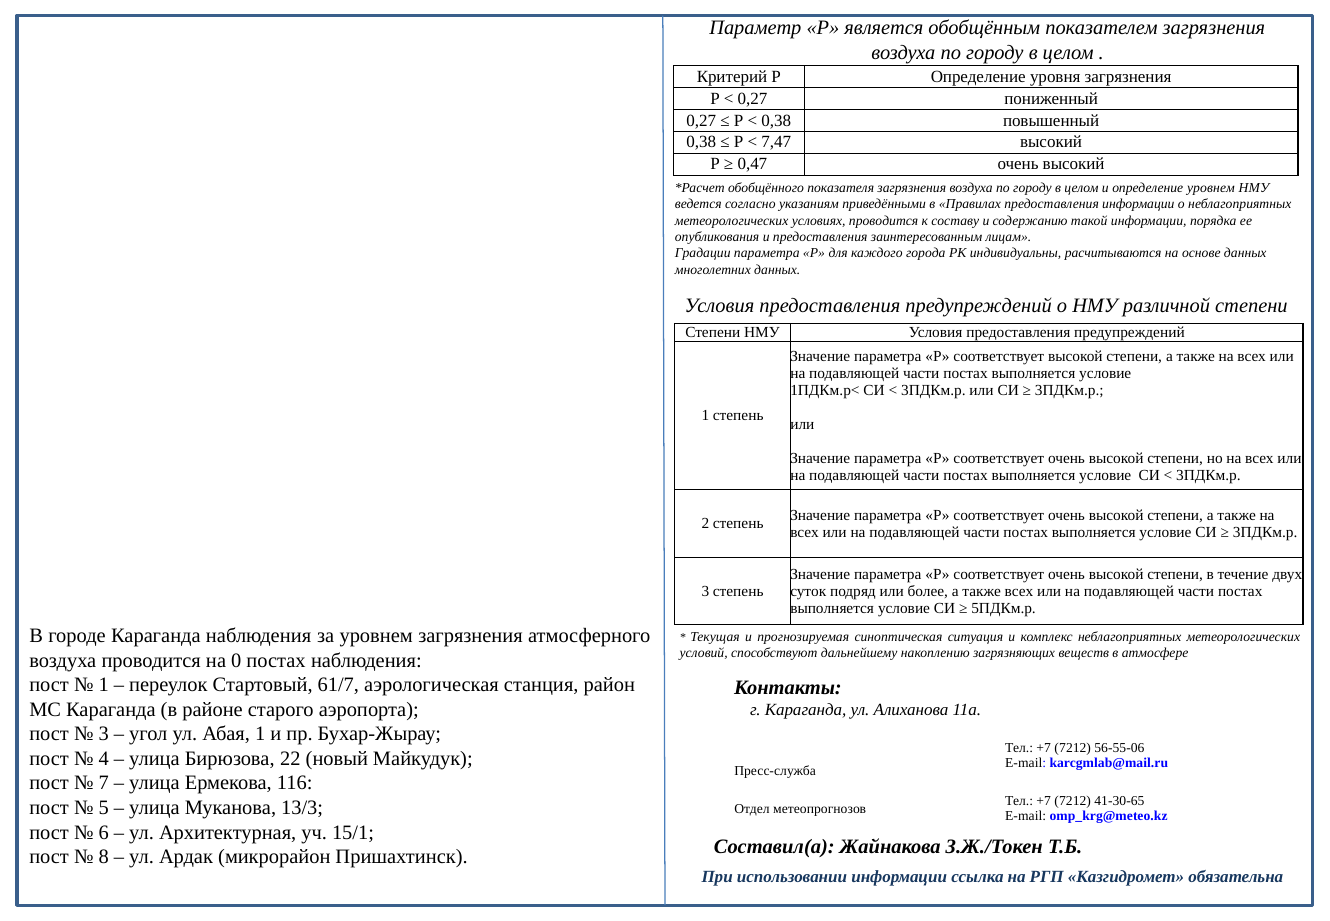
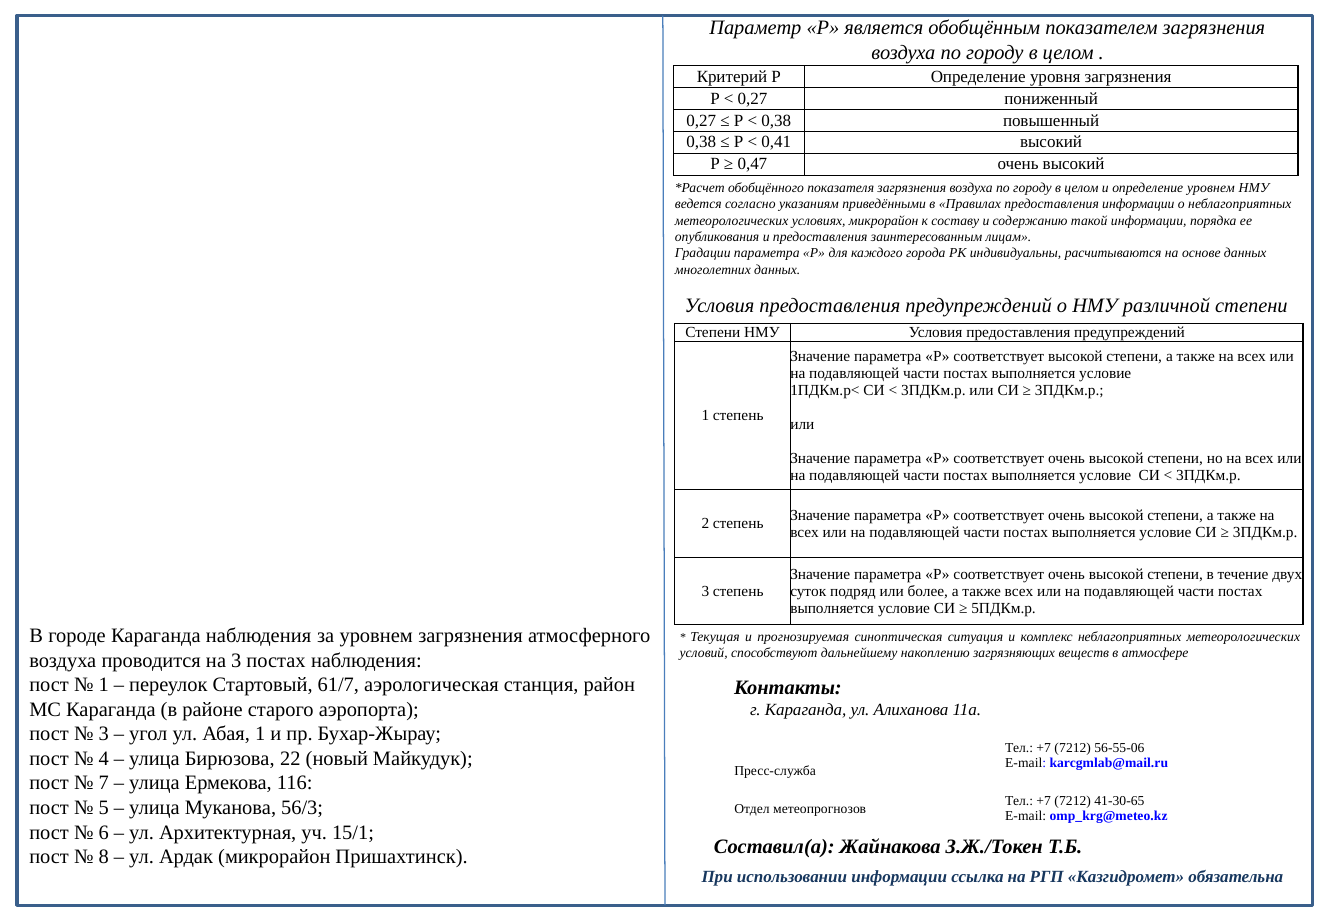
7,47: 7,47 -> 0,41
условиях проводится: проводится -> микрорайон
на 0: 0 -> 3
13/3: 13/3 -> 56/3
